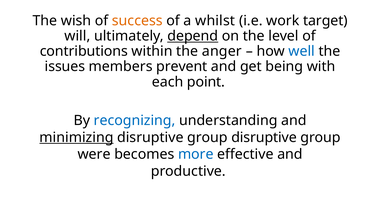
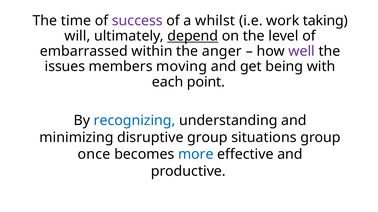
wish: wish -> time
success colour: orange -> purple
target: target -> taking
contributions: contributions -> embarrassed
well colour: blue -> purple
prevent: prevent -> moving
minimizing underline: present -> none
group disruptive: disruptive -> situations
were: were -> once
